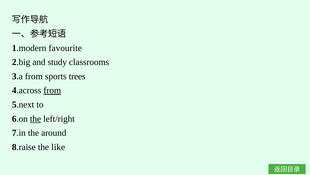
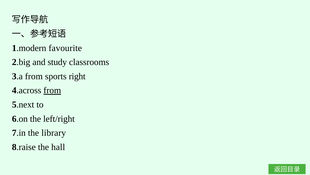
trees: trees -> right
the at (35, 118) underline: present -> none
around: around -> library
like: like -> hall
